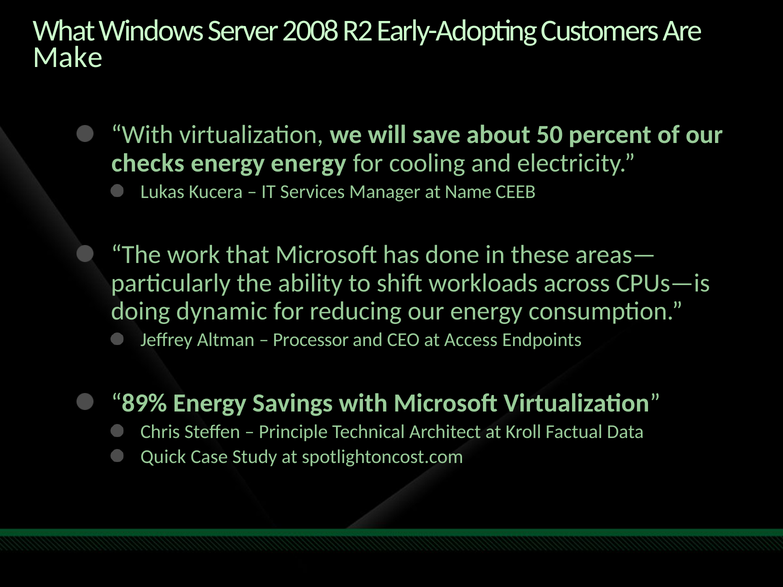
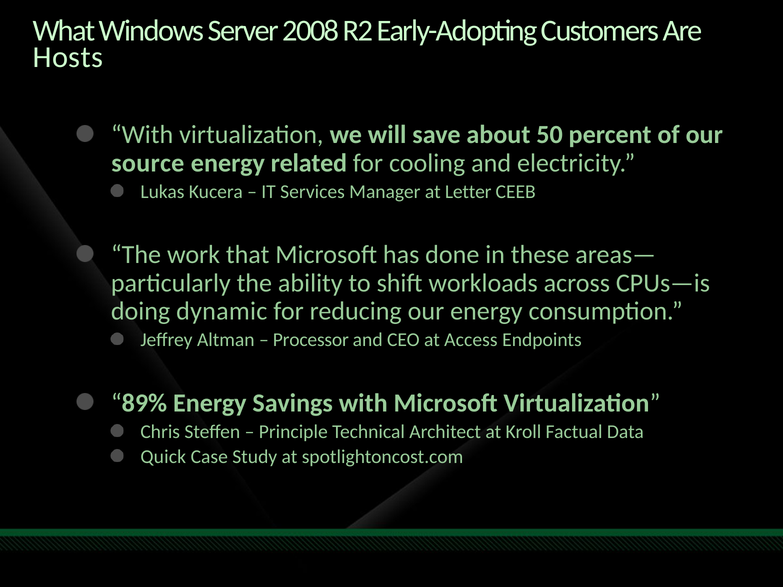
Make: Make -> Hosts
checks: checks -> source
energy energy: energy -> related
Name: Name -> Letter
